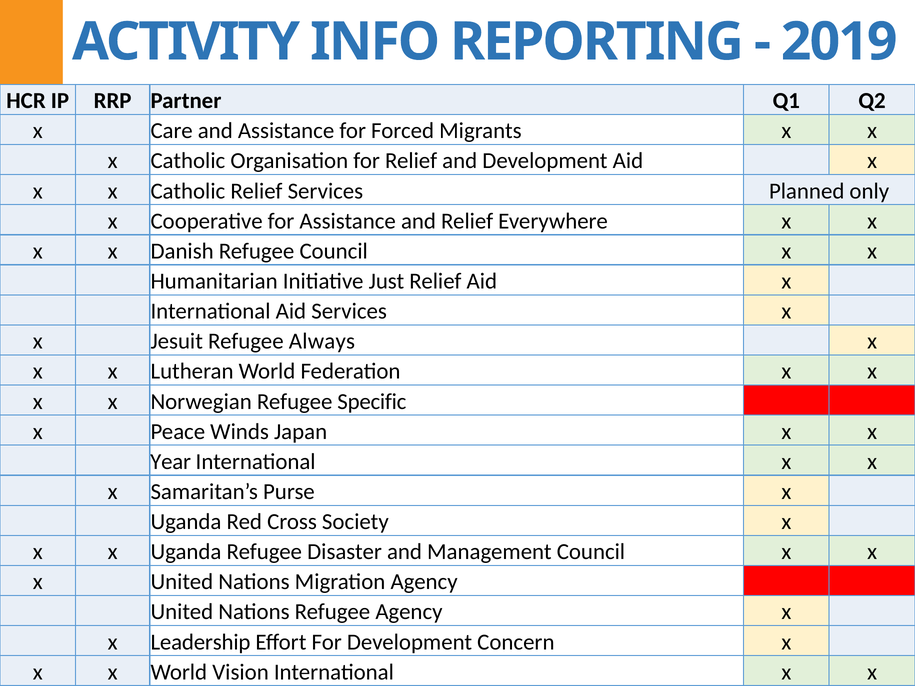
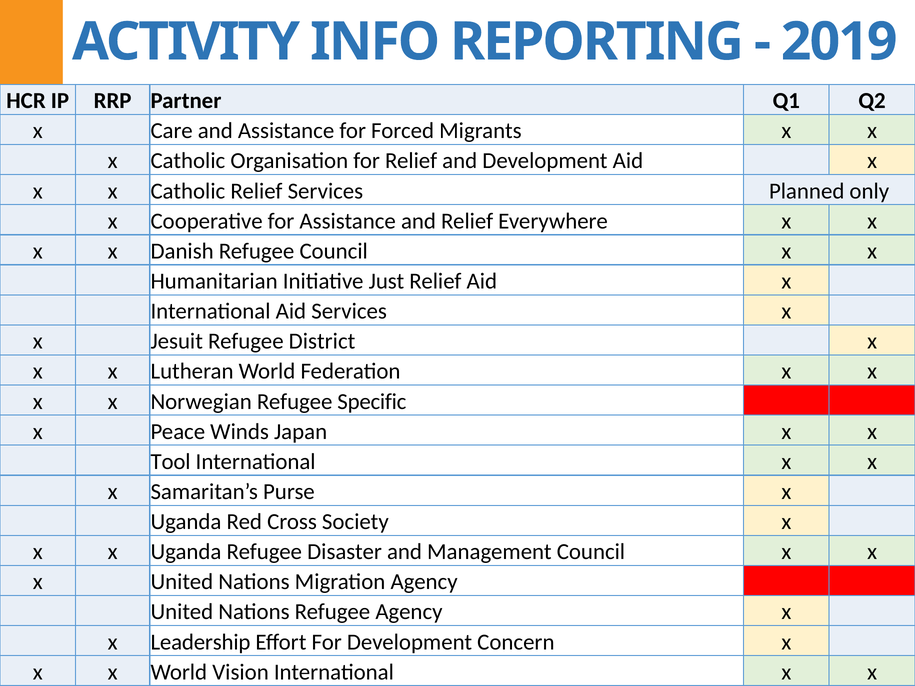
Always: Always -> District
Year: Year -> Tool
